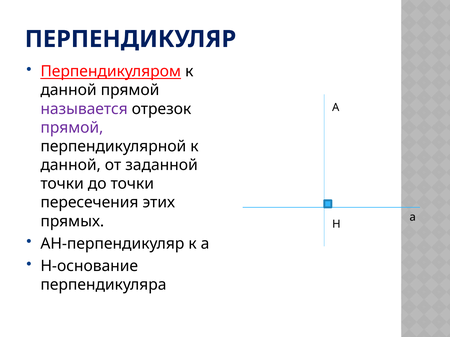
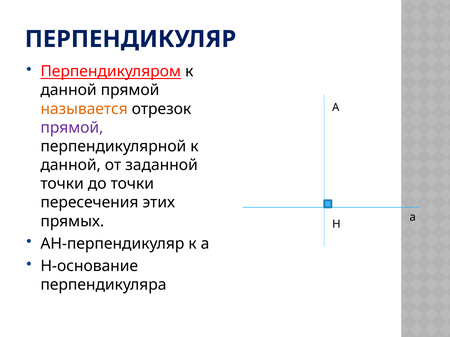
называется colour: purple -> orange
